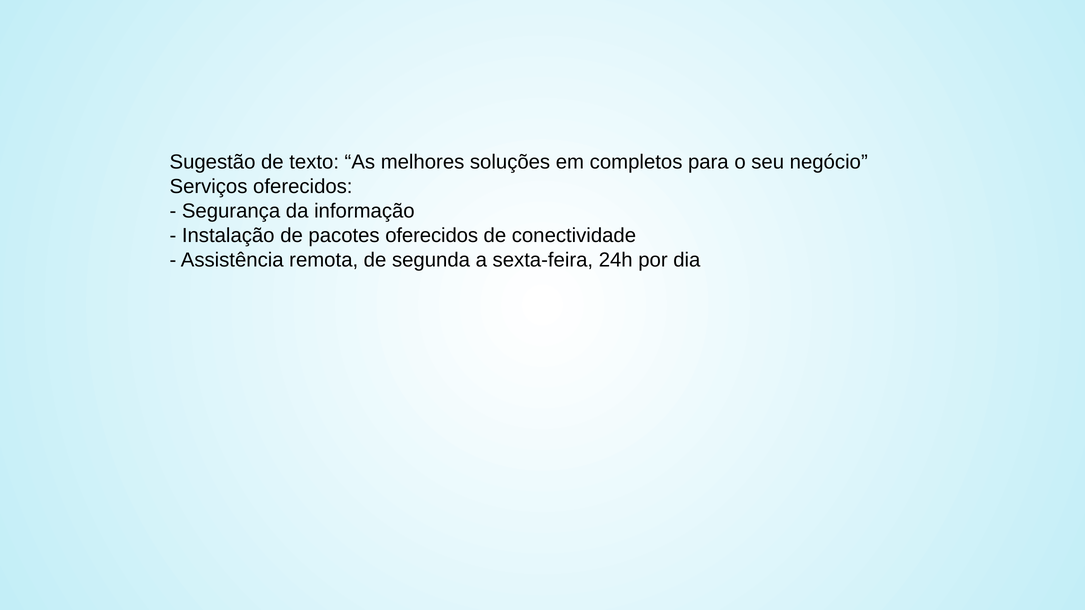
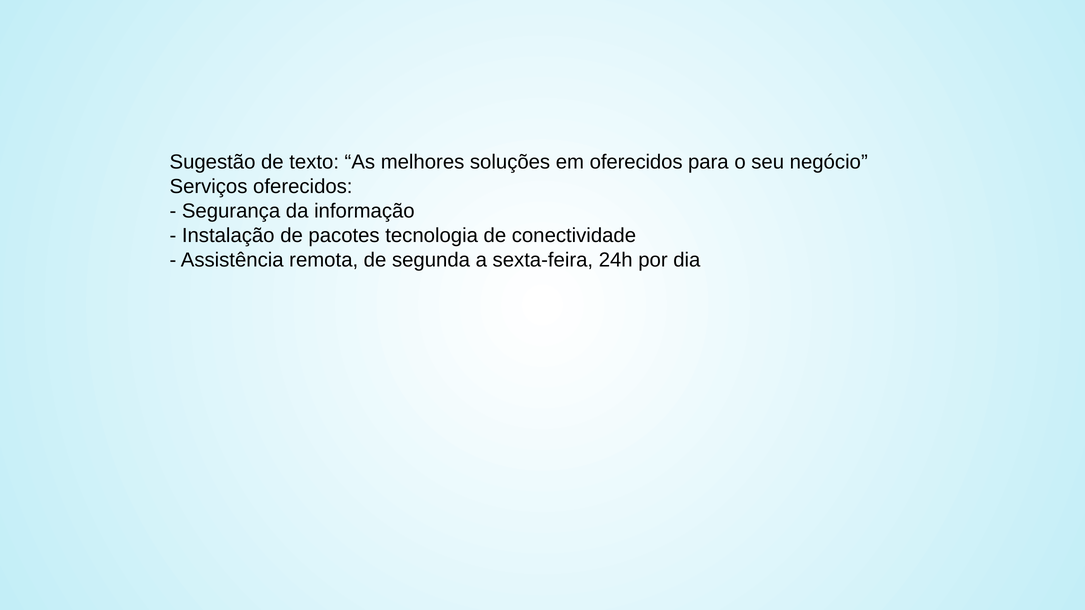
em completos: completos -> oferecidos
pacotes oferecidos: oferecidos -> tecnologia
